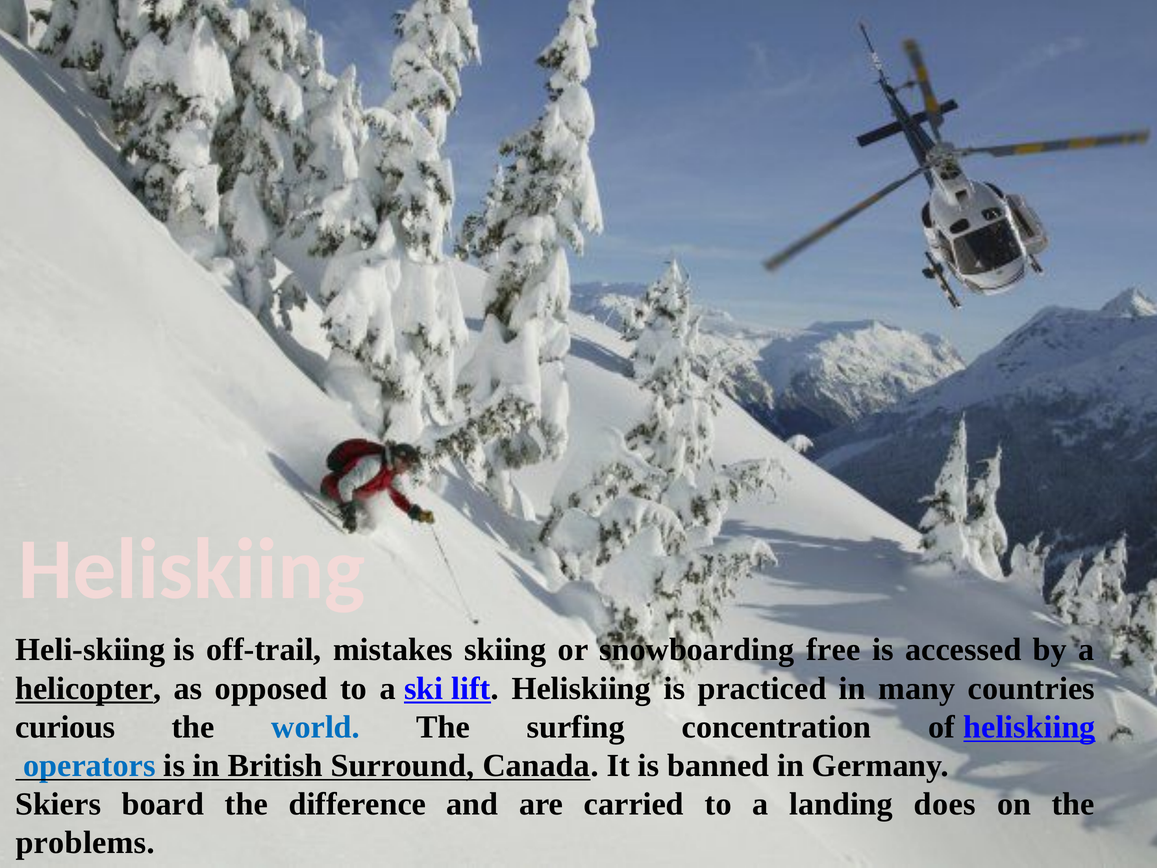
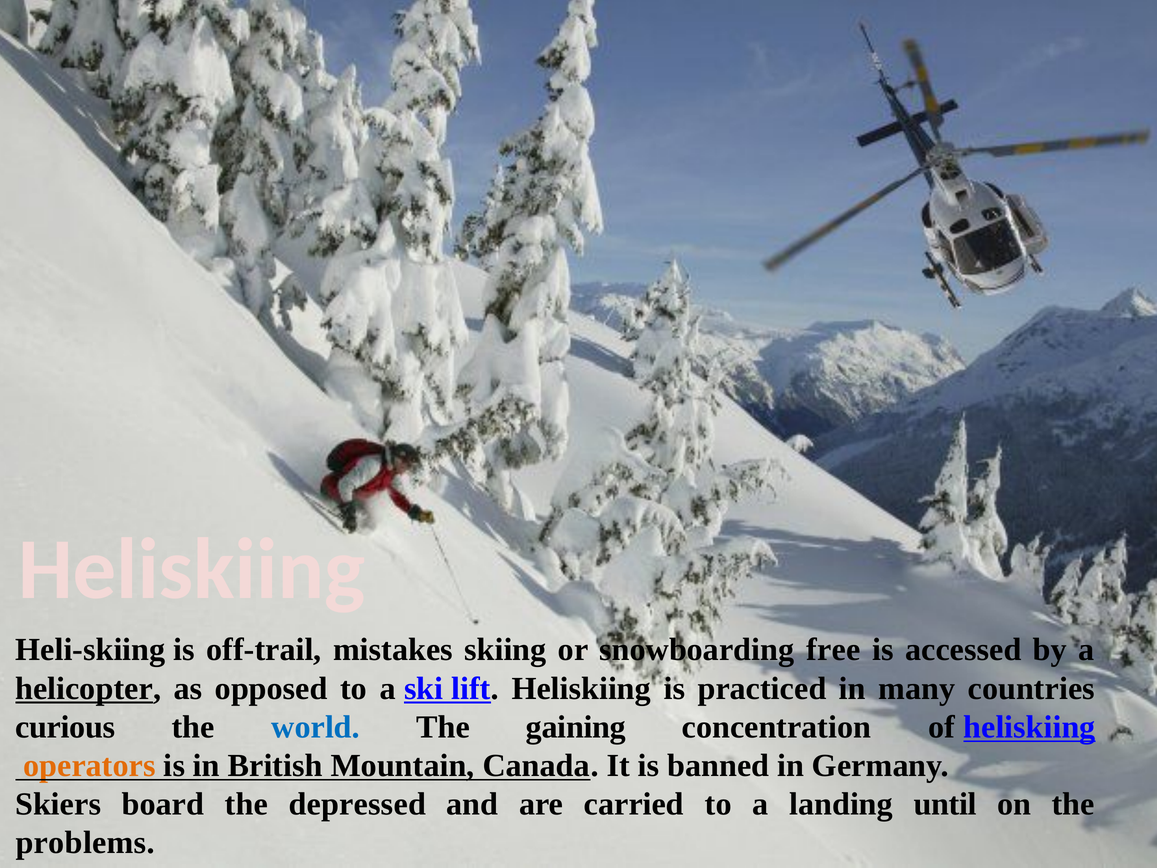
surfing: surfing -> gaining
operators colour: blue -> orange
Surround: Surround -> Mountain
difference: difference -> depressed
does: does -> until
